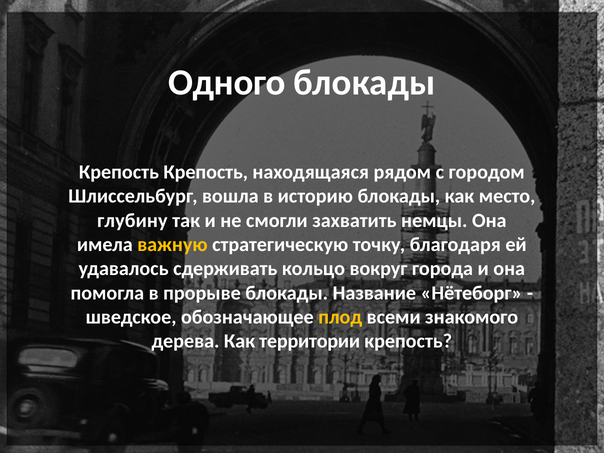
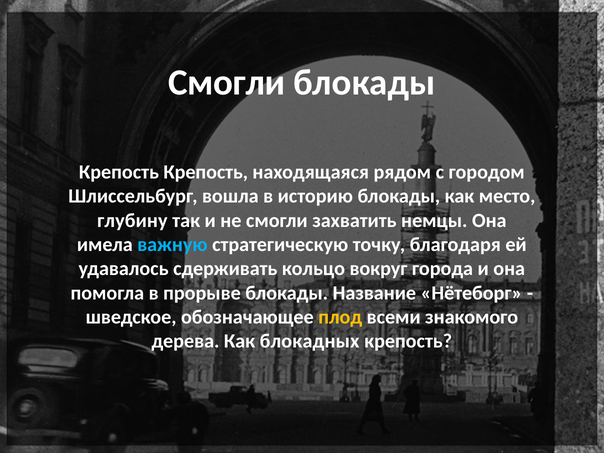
Одного at (227, 83): Одного -> Смогли
важную colour: yellow -> light blue
территории: территории -> блокадных
